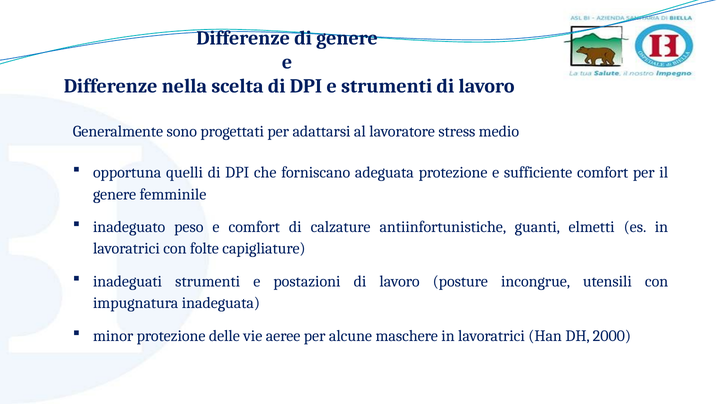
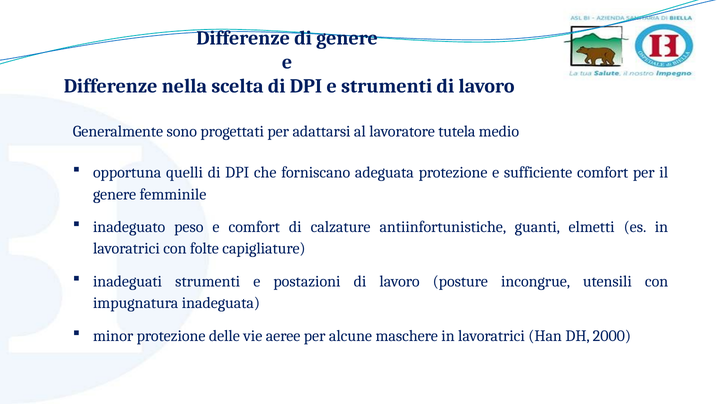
stress: stress -> tutela
